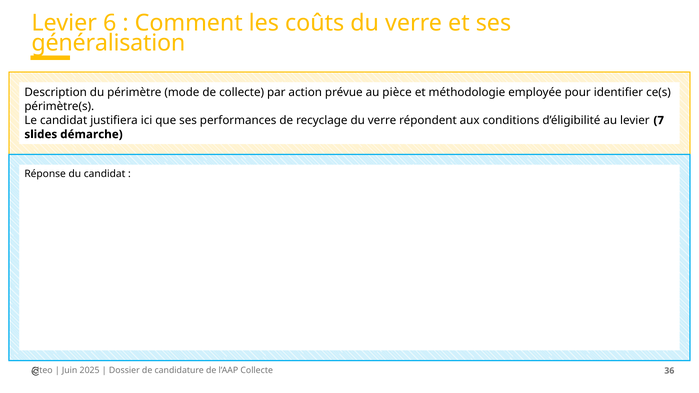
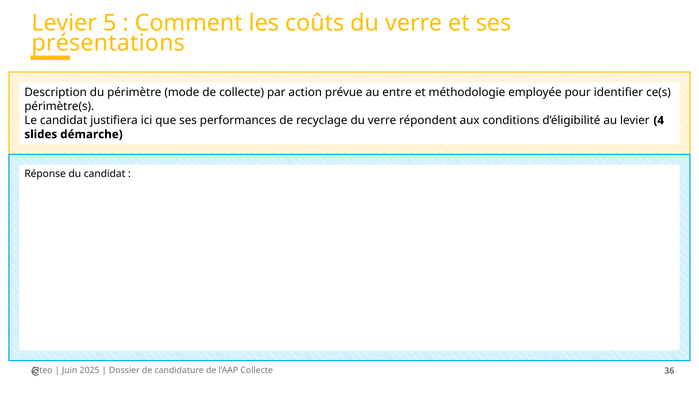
6: 6 -> 5
généralisation: généralisation -> présentations
pièce: pièce -> entre
7: 7 -> 4
